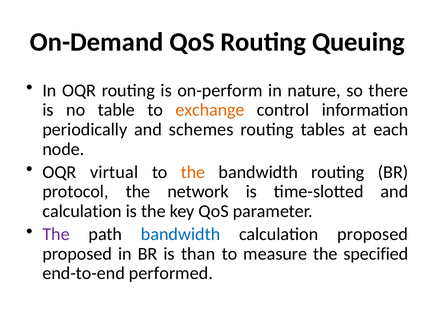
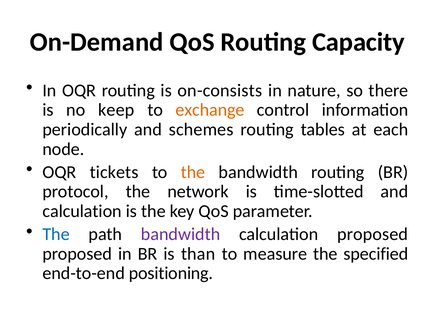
Queuing: Queuing -> Capacity
on-perform: on-perform -> on-consists
table: table -> keep
virtual: virtual -> tickets
The at (56, 234) colour: purple -> blue
bandwidth at (181, 234) colour: blue -> purple
performed: performed -> positioning
